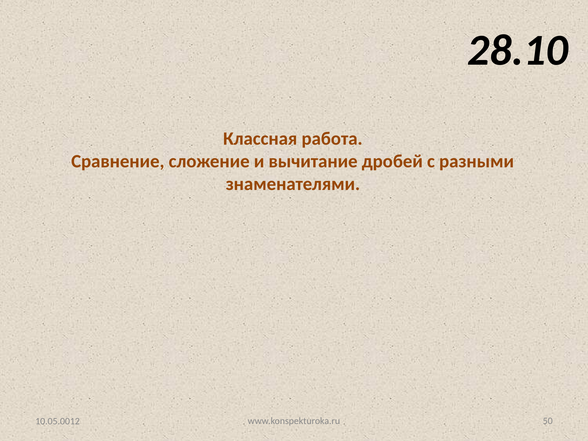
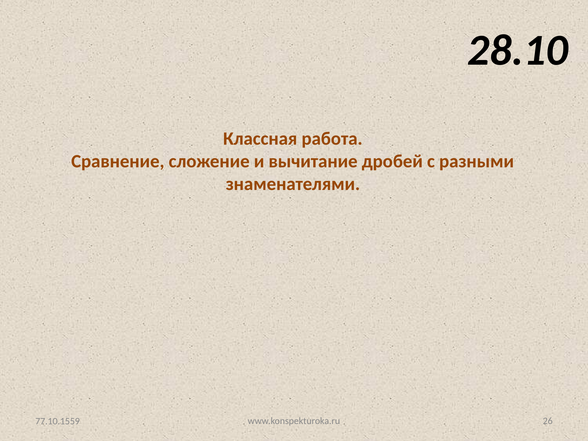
50: 50 -> 26
10.05.0012: 10.05.0012 -> 77.10.1559
